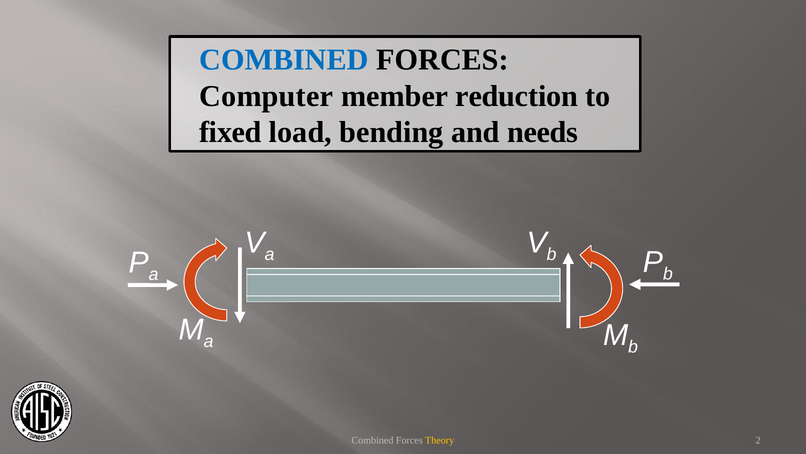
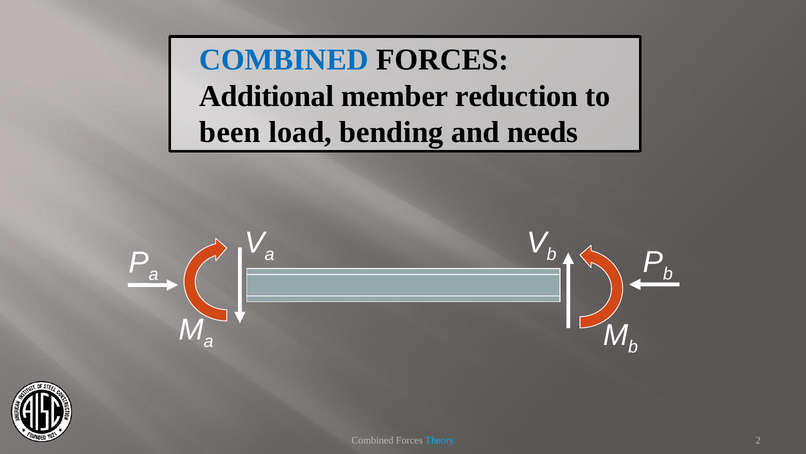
Computer: Computer -> Additional
fixed: fixed -> been
Theory colour: yellow -> light blue
